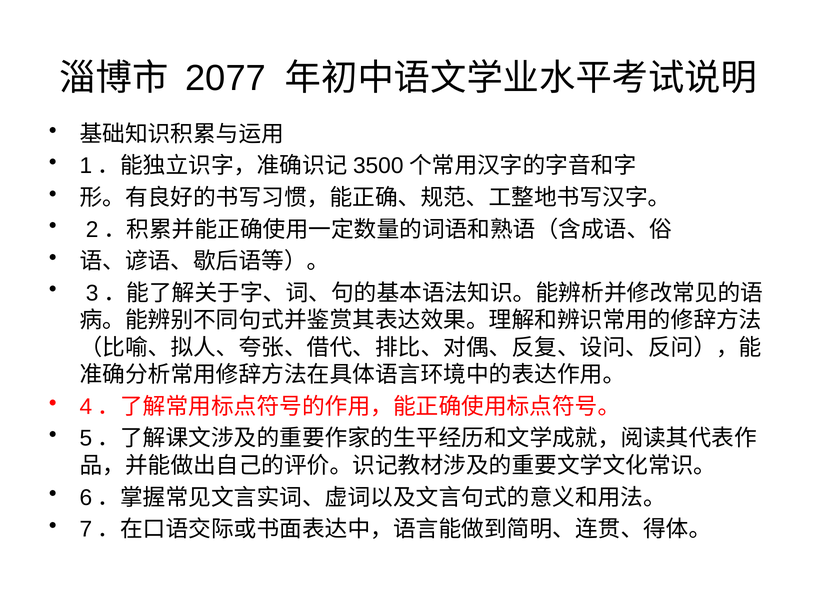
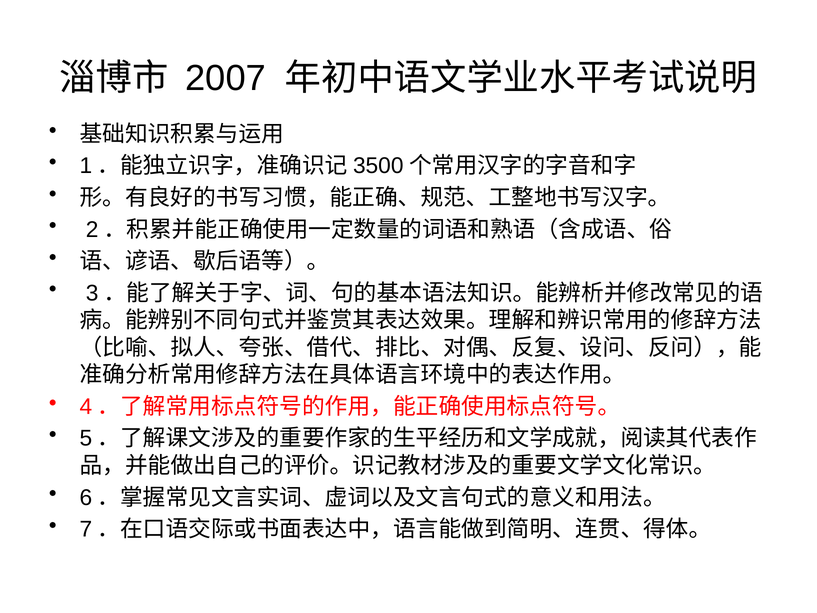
2077: 2077 -> 2007
